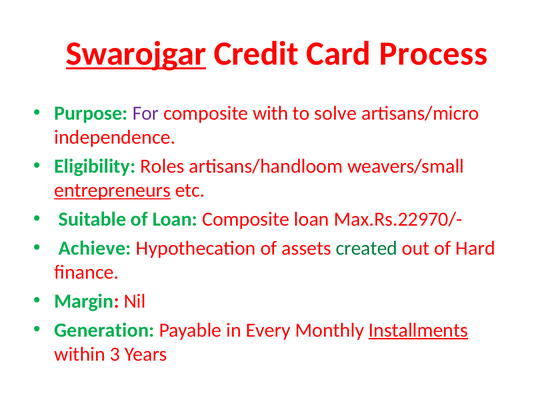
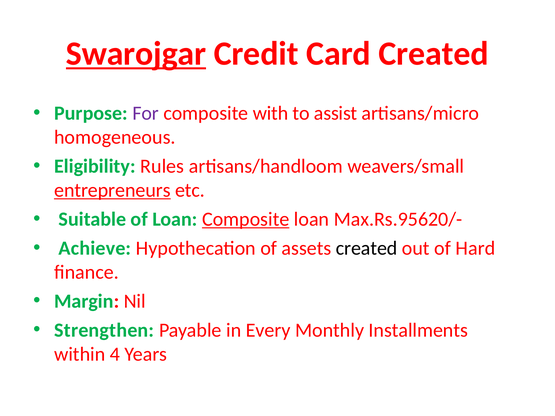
Card Process: Process -> Created
solve: solve -> assist
independence: independence -> homogeneous
Roles: Roles -> Rules
Composite at (246, 219) underline: none -> present
Max.Rs.22970/-: Max.Rs.22970/- -> Max.Rs.95620/-
created at (367, 248) colour: green -> black
Generation: Generation -> Strengthen
Installments underline: present -> none
3: 3 -> 4
